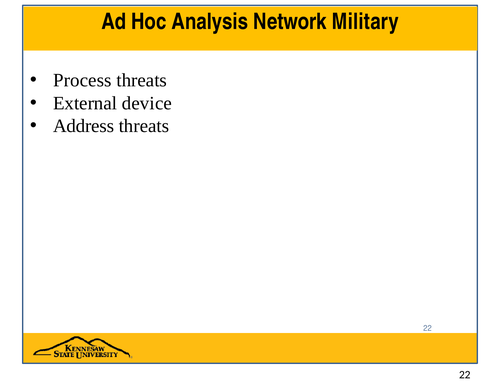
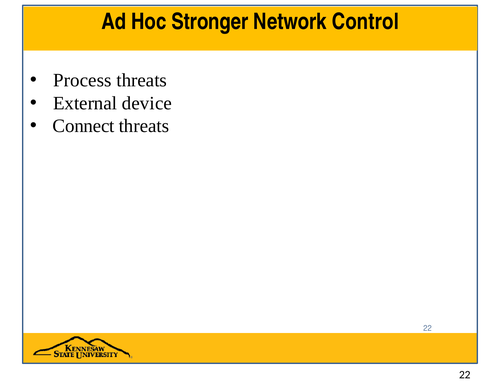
Analysis: Analysis -> Stronger
Military: Military -> Control
Address: Address -> Connect
